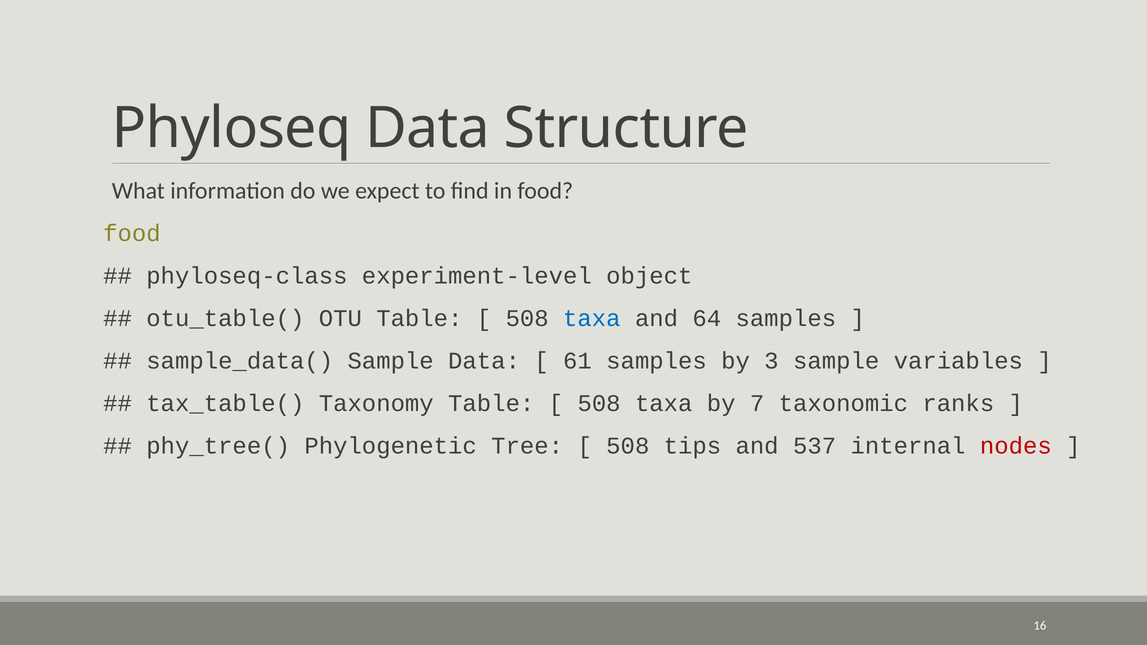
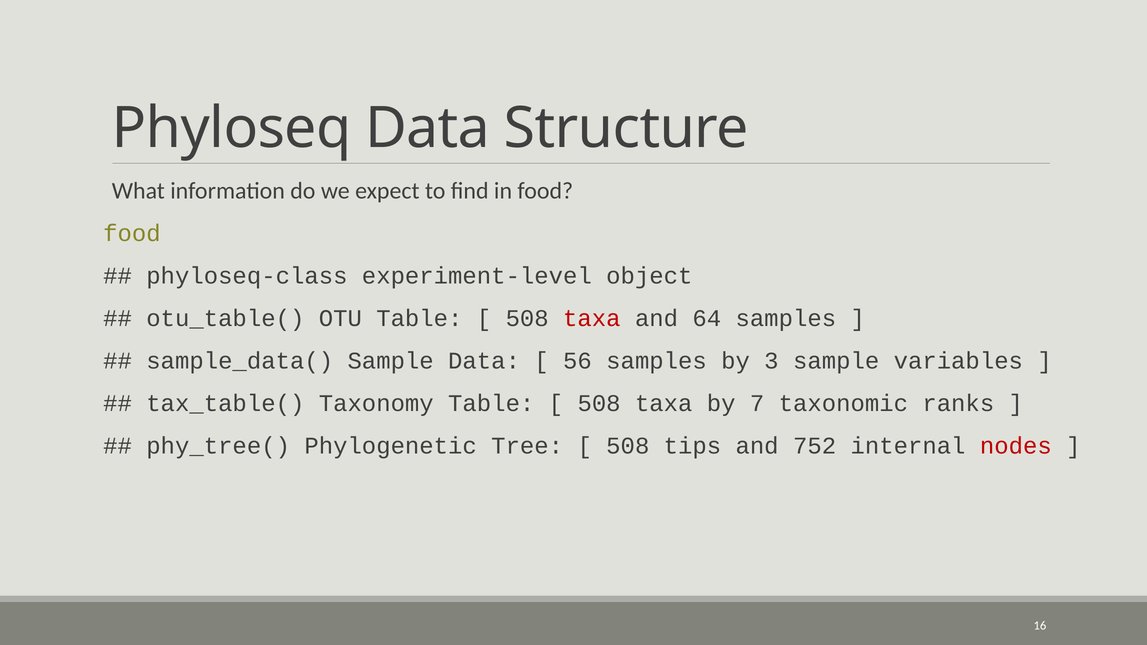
taxa at (592, 318) colour: blue -> red
61: 61 -> 56
537: 537 -> 752
